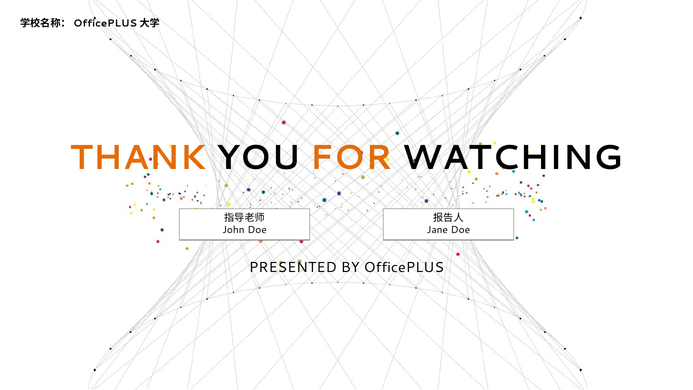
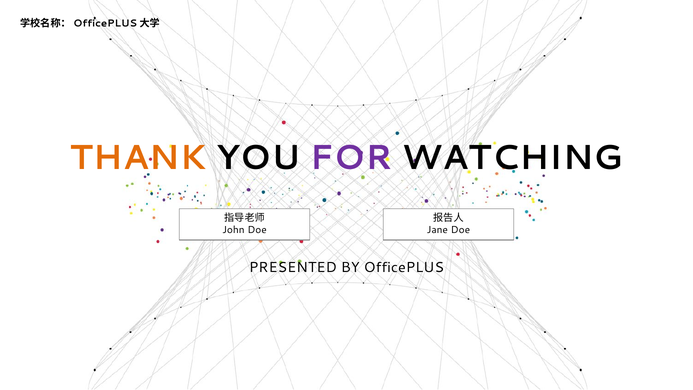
FOR colour: orange -> purple
